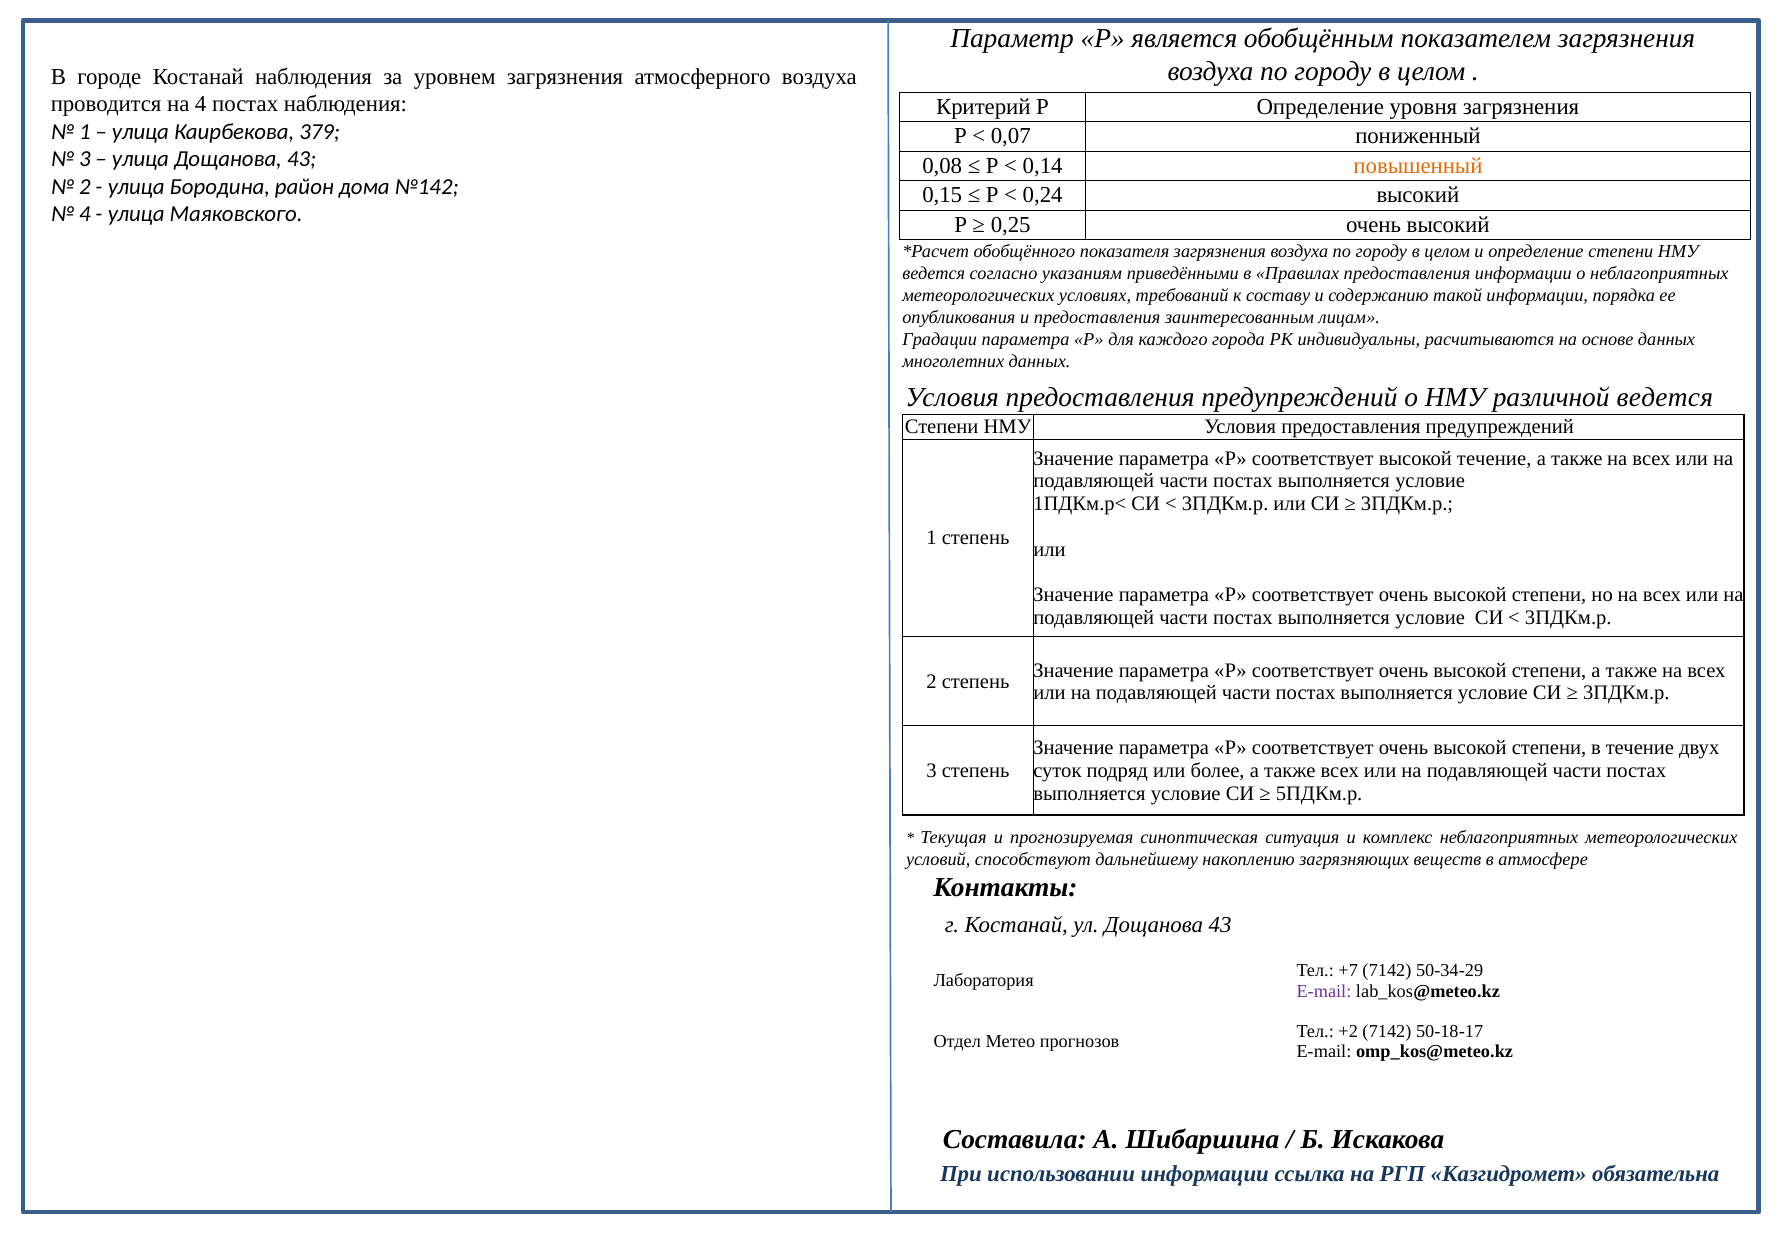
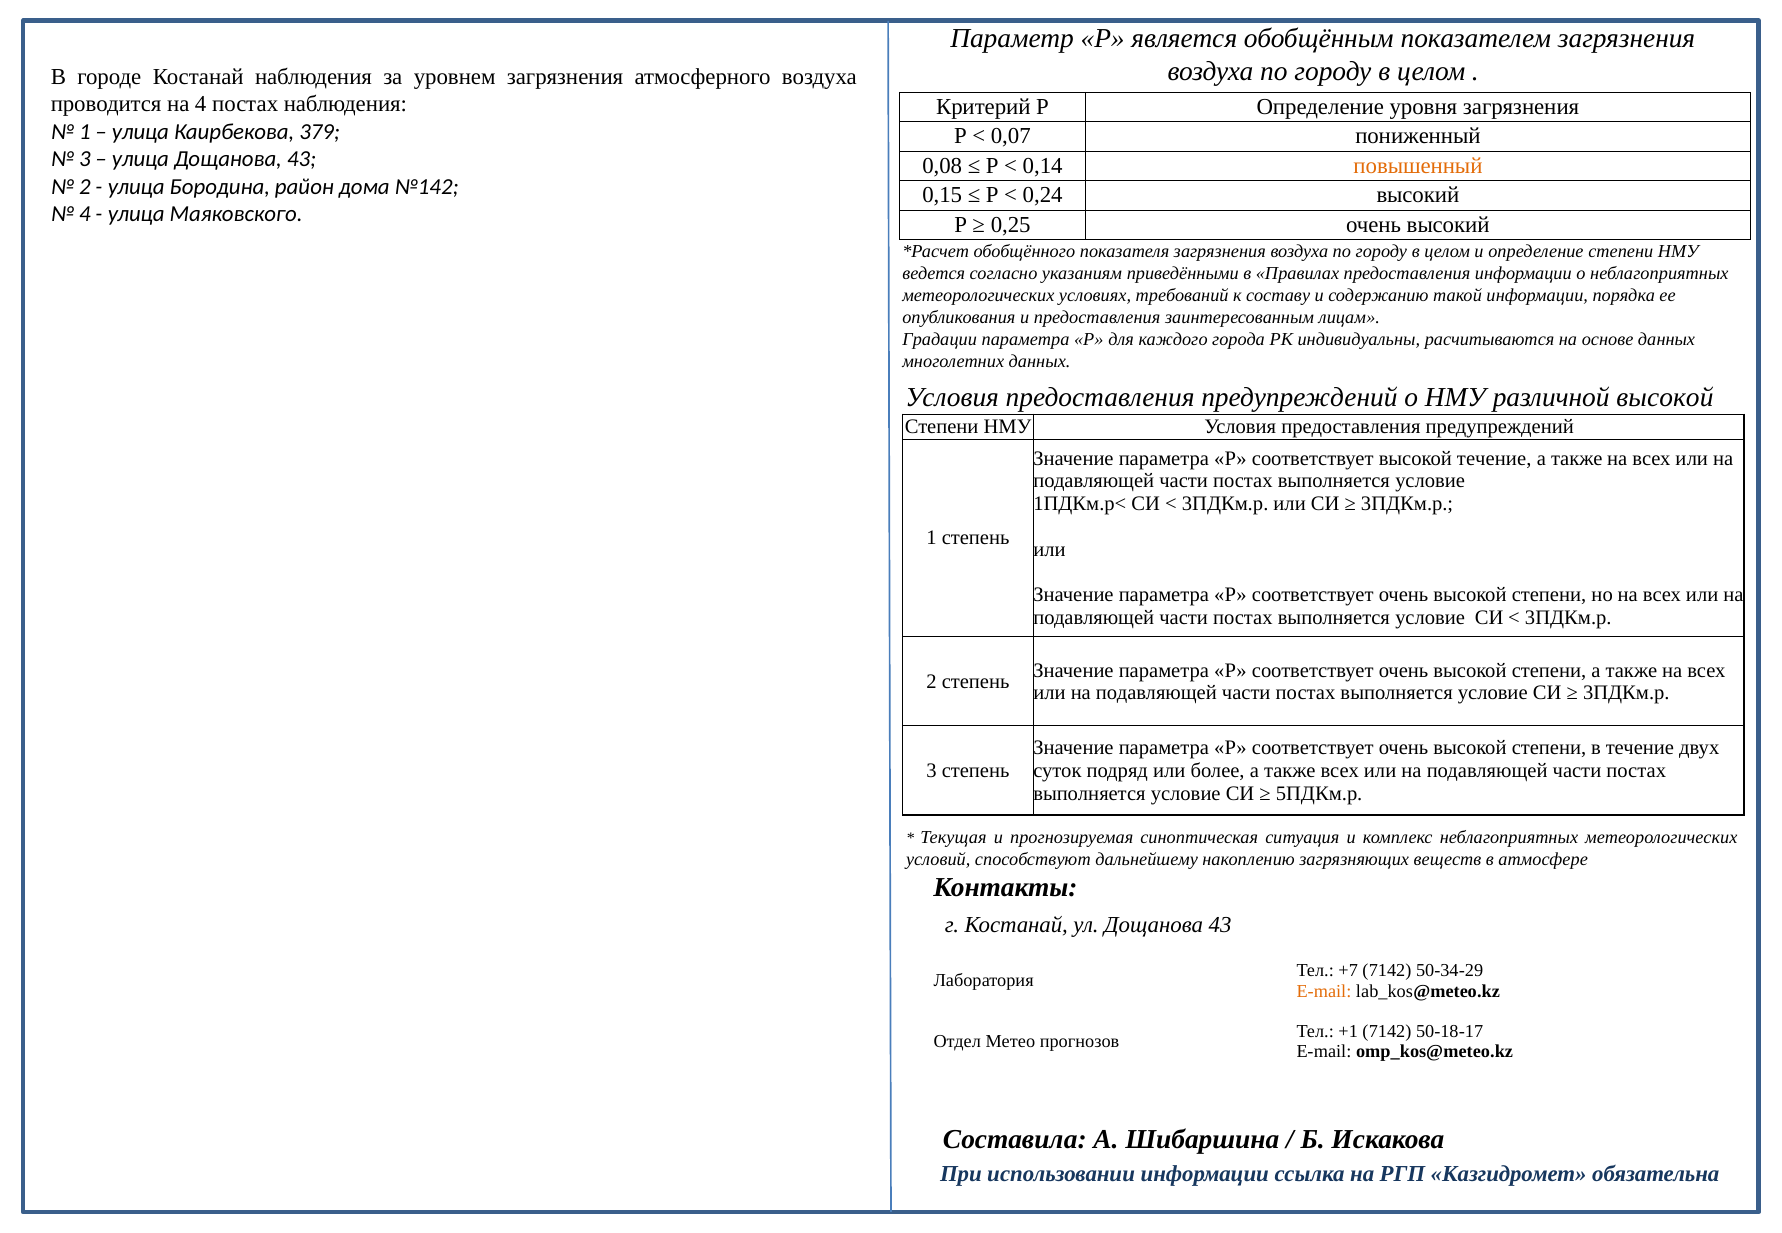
различной ведется: ведется -> высокой
E-mail at (1324, 992) colour: purple -> orange
+2: +2 -> +1
